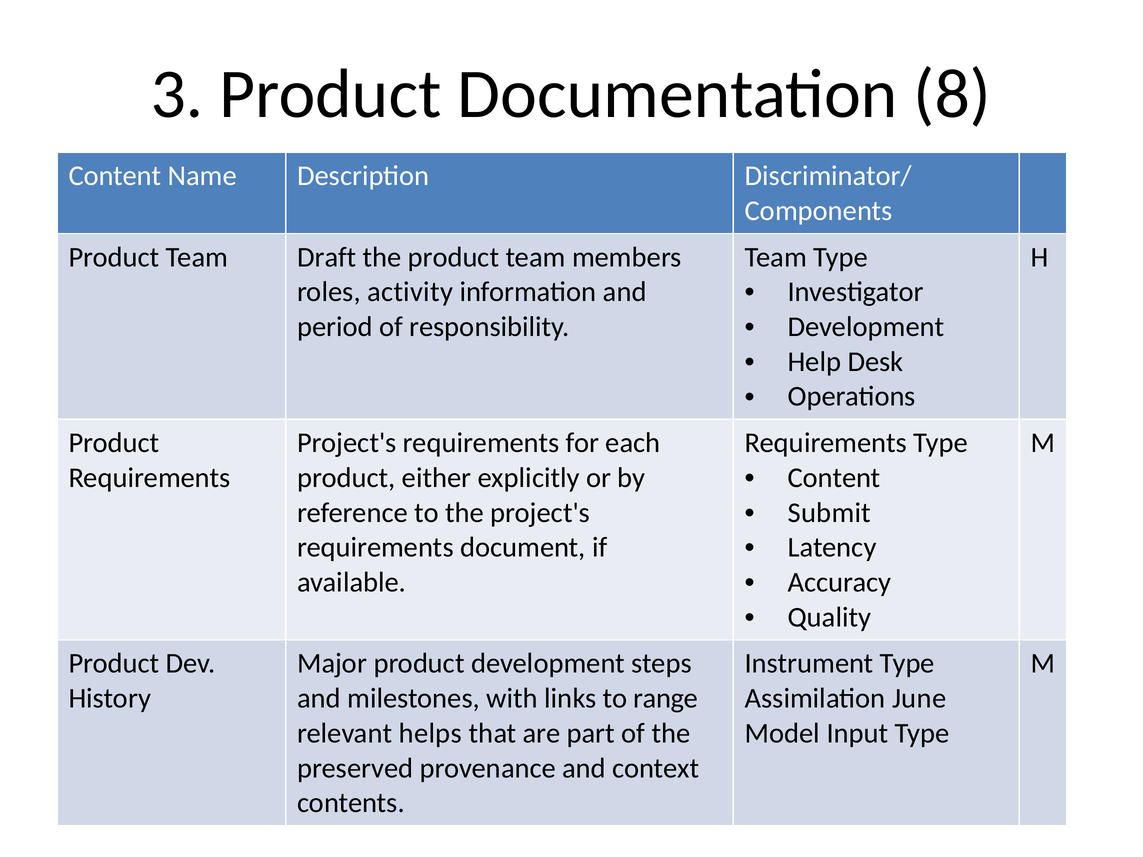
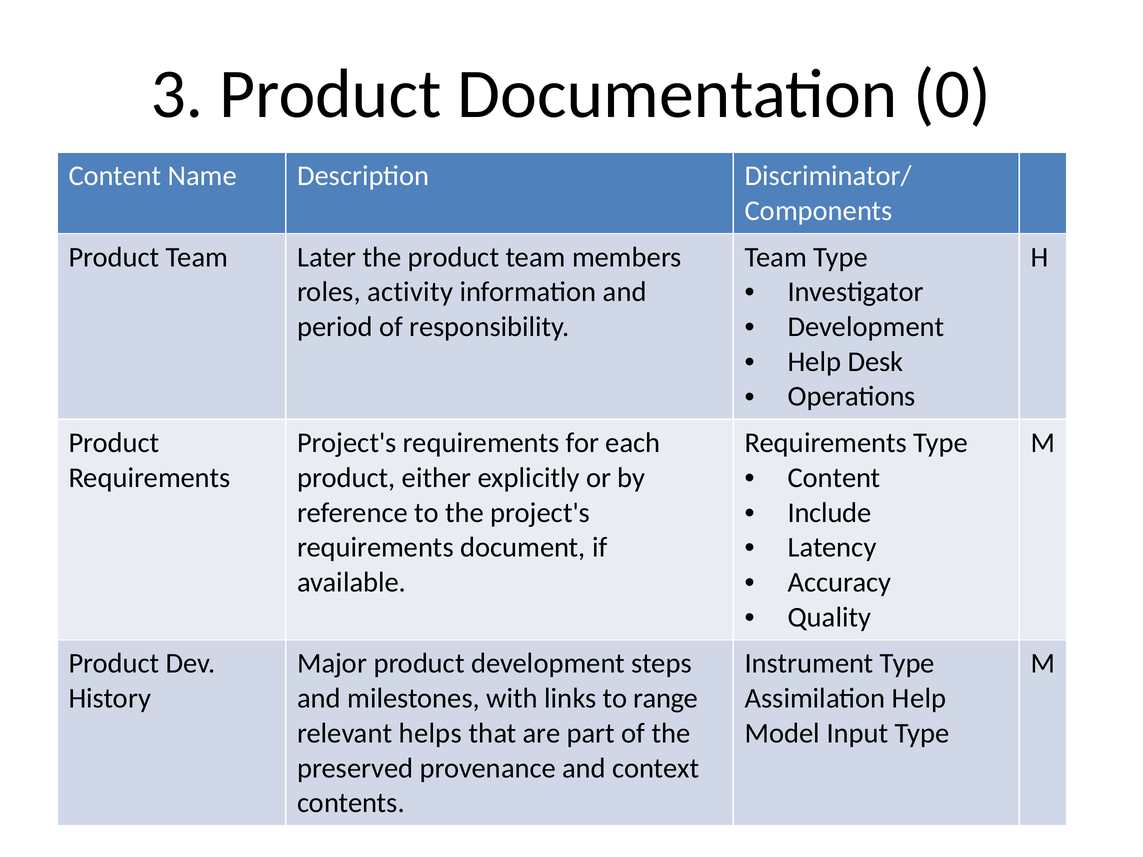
8: 8 -> 0
Draft: Draft -> Later
Submit: Submit -> Include
Assimilation June: June -> Help
